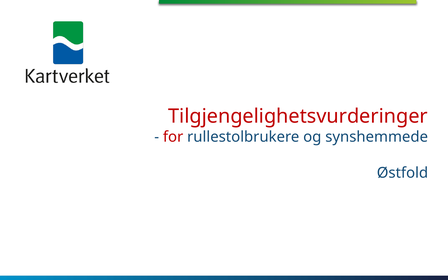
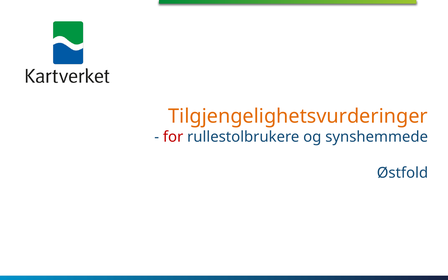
Tilgjengelighetsvurderinger colour: red -> orange
